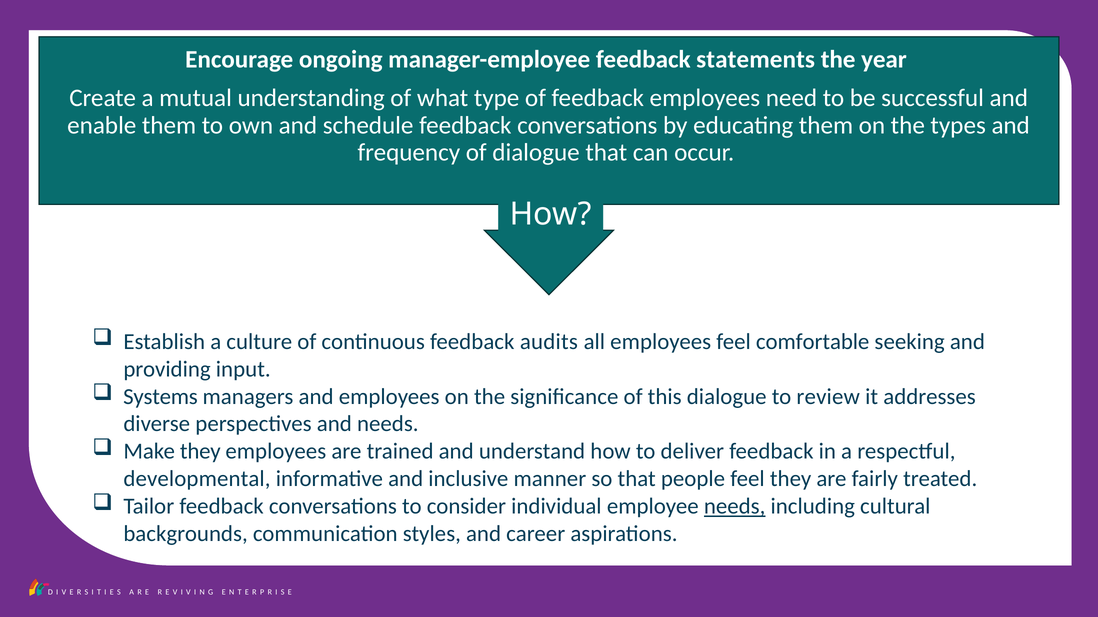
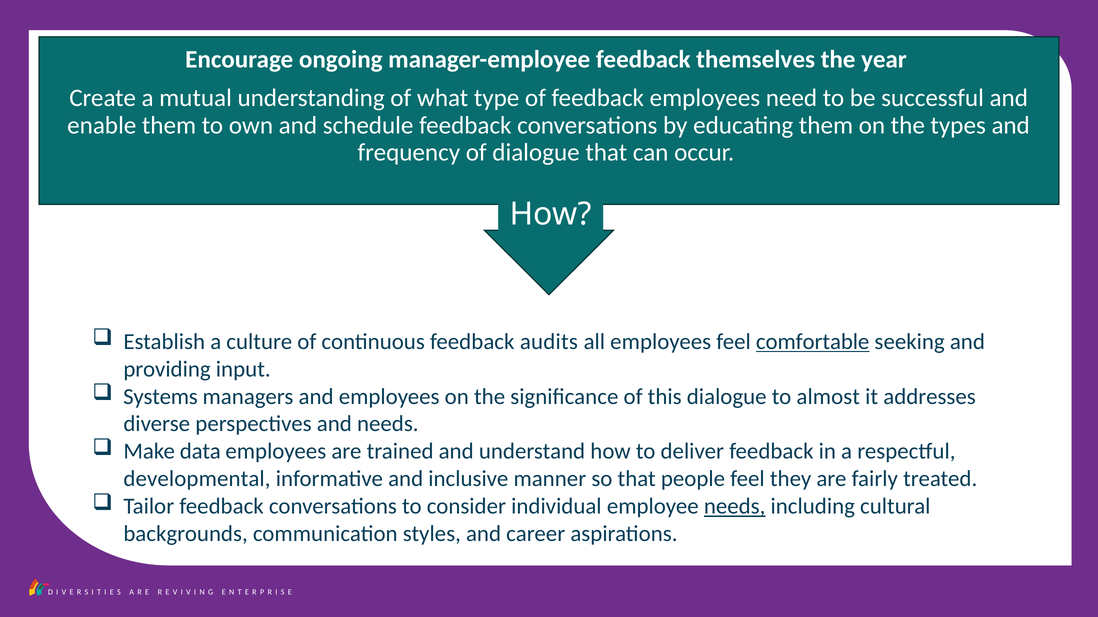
statements: statements -> themselves
comfortable underline: none -> present
review: review -> almost
Make they: they -> data
